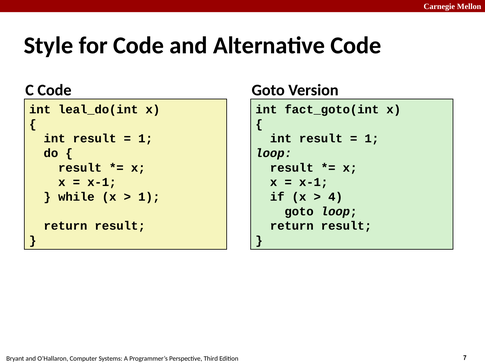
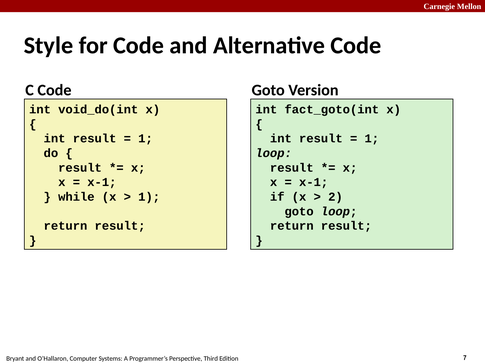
leal_do(int: leal_do(int -> void_do(int
4: 4 -> 2
